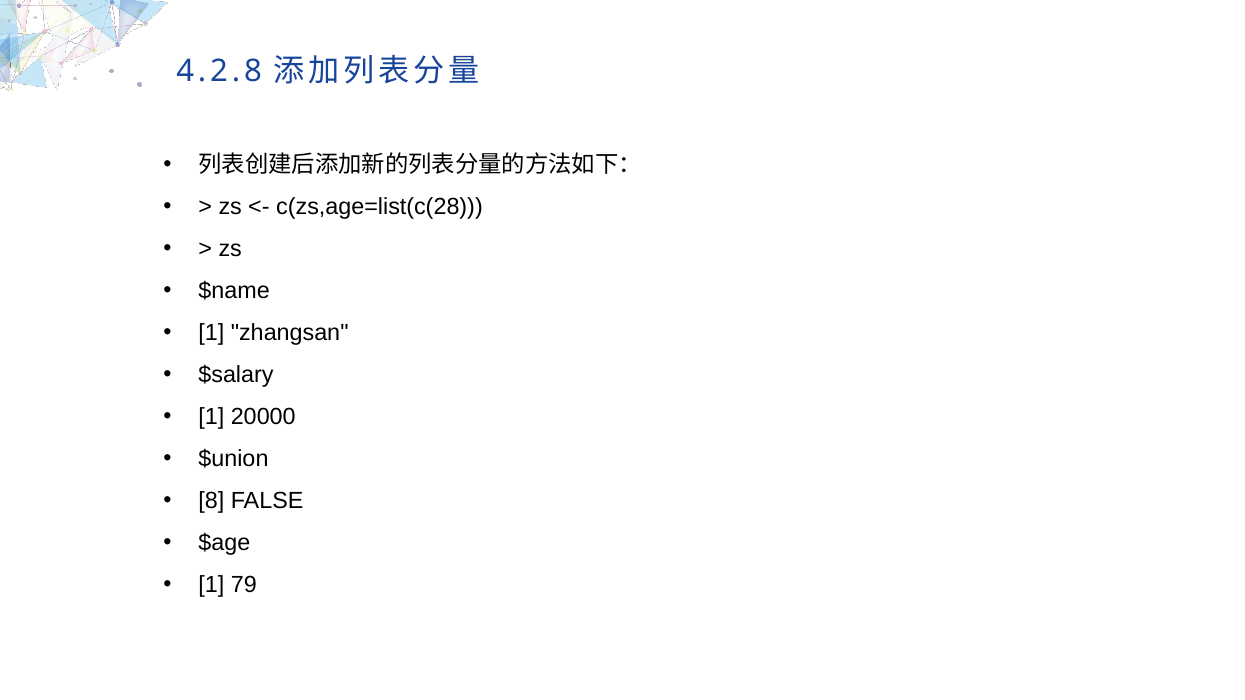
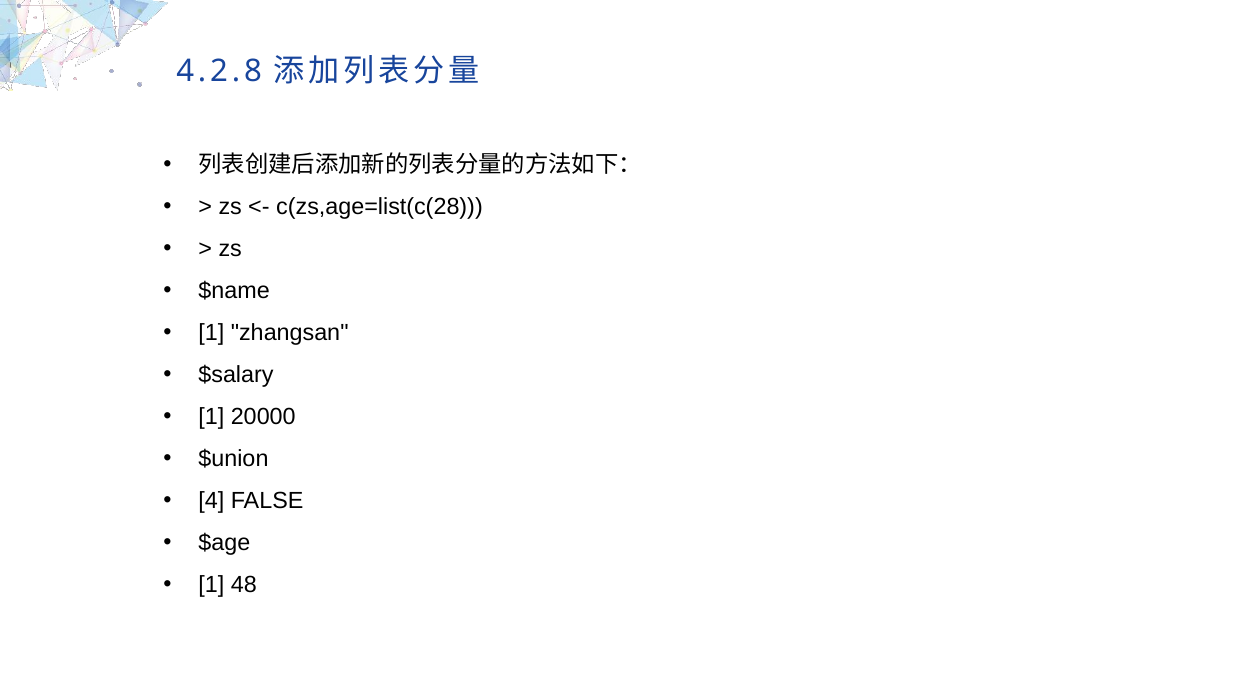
8: 8 -> 4
79: 79 -> 48
